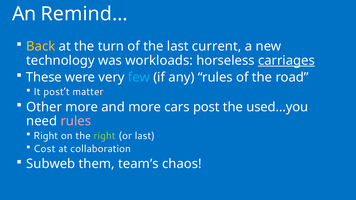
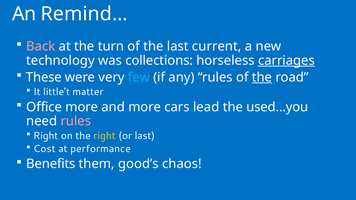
Back colour: yellow -> pink
workloads: workloads -> collections
the at (262, 77) underline: none -> present
post’t: post’t -> little’t
Other: Other -> Office
post: post -> lead
right at (105, 136) colour: light green -> yellow
collaboration: collaboration -> performance
Subweb: Subweb -> Benefits
team’s: team’s -> good’s
